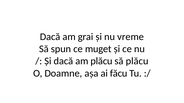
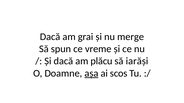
vreme: vreme -> merge
muget: muget -> vreme
să plăcu: plăcu -> iarăși
așa underline: none -> present
făcu: făcu -> scos
